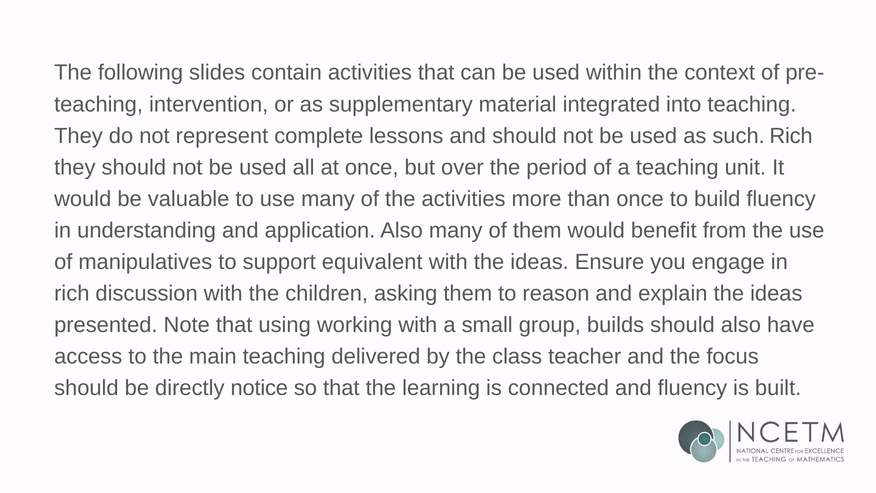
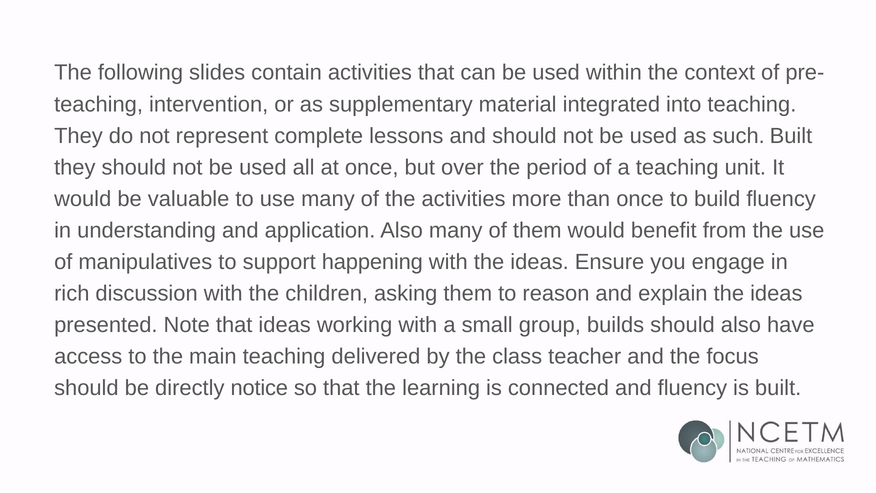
such Rich: Rich -> Built
equivalent: equivalent -> happening
that using: using -> ideas
